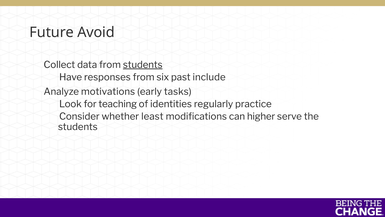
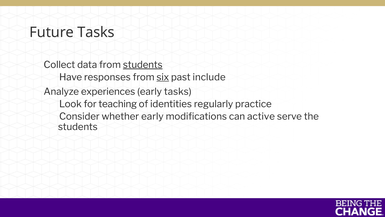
Future Avoid: Avoid -> Tasks
six underline: none -> present
motivations: motivations -> experiences
whether least: least -> early
higher: higher -> active
